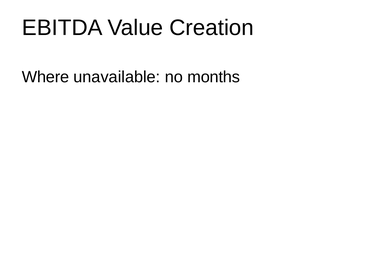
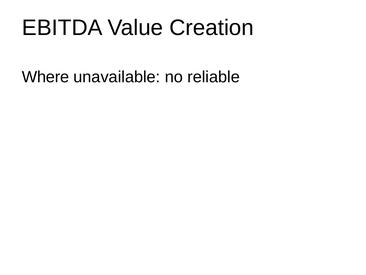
months: months -> reliable
